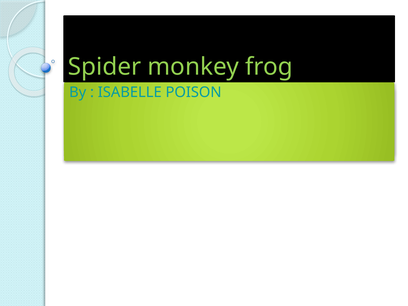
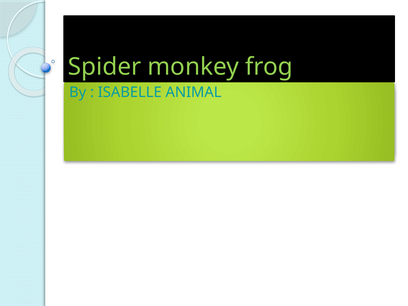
POISON: POISON -> ANIMAL
